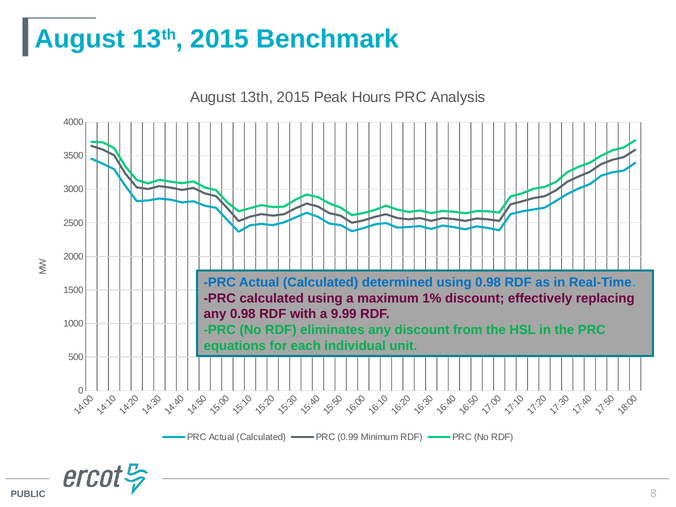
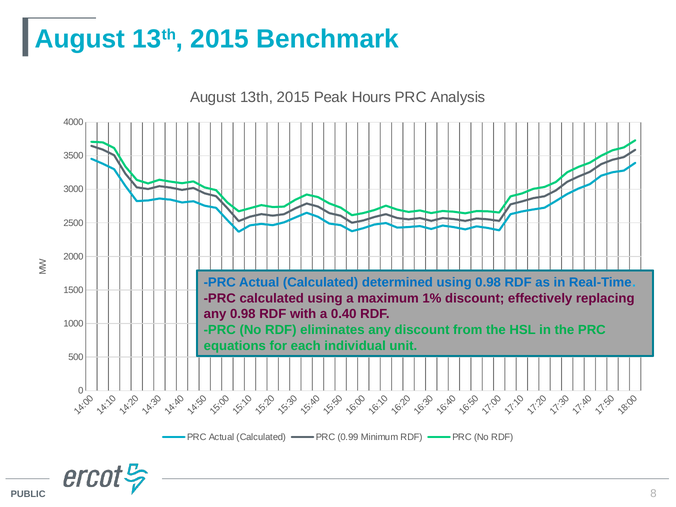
9.99: 9.99 -> 0.40
